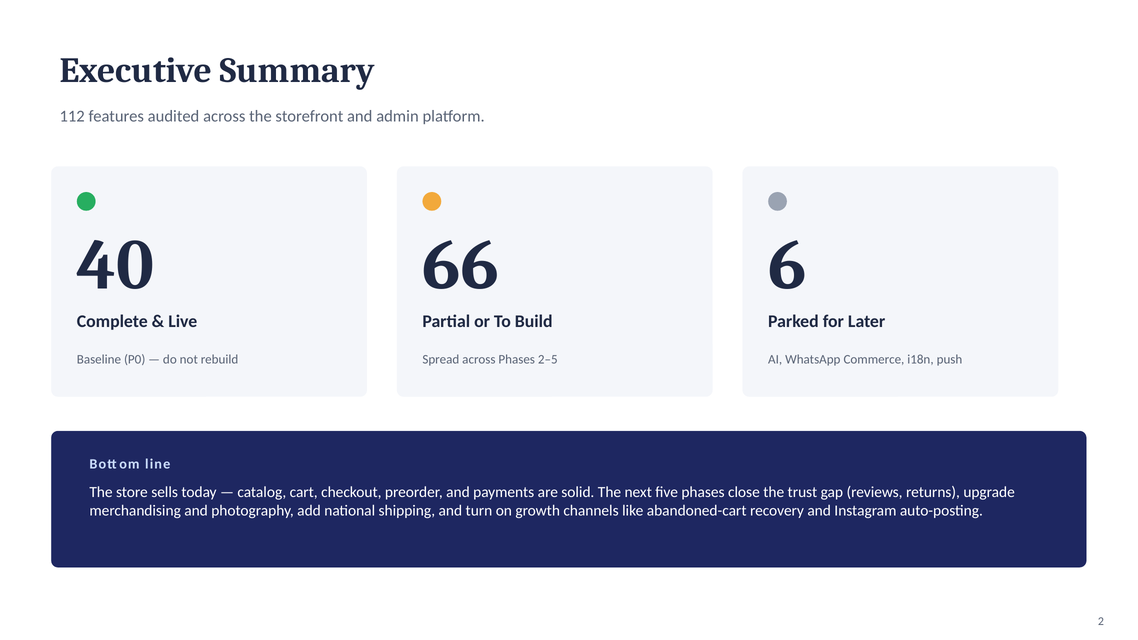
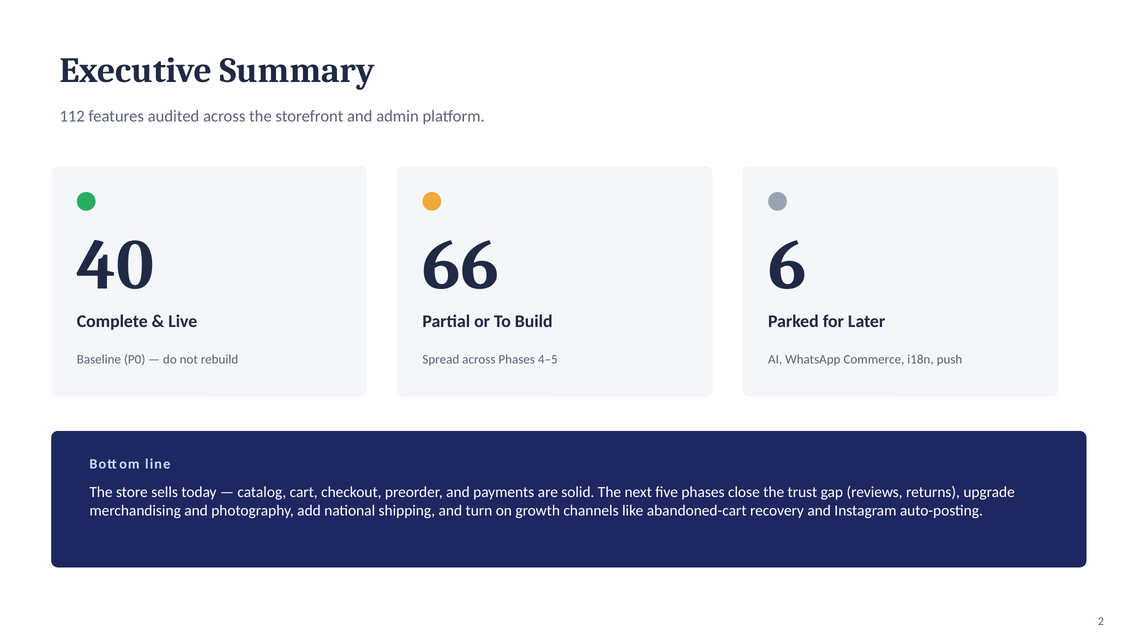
2–5: 2–5 -> 4–5
